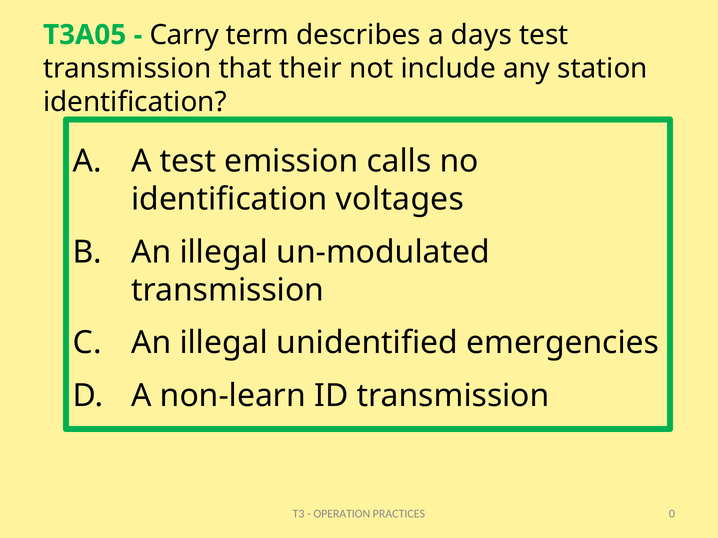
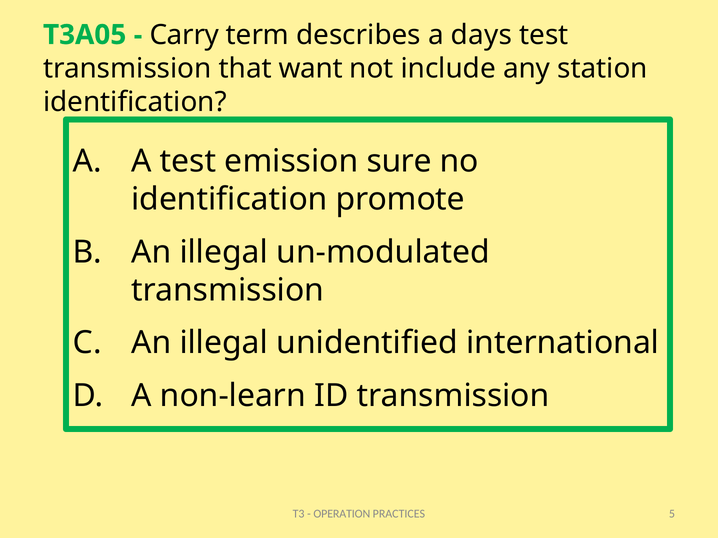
their: their -> want
calls: calls -> sure
voltages: voltages -> promote
emergencies: emergencies -> international
0: 0 -> 5
